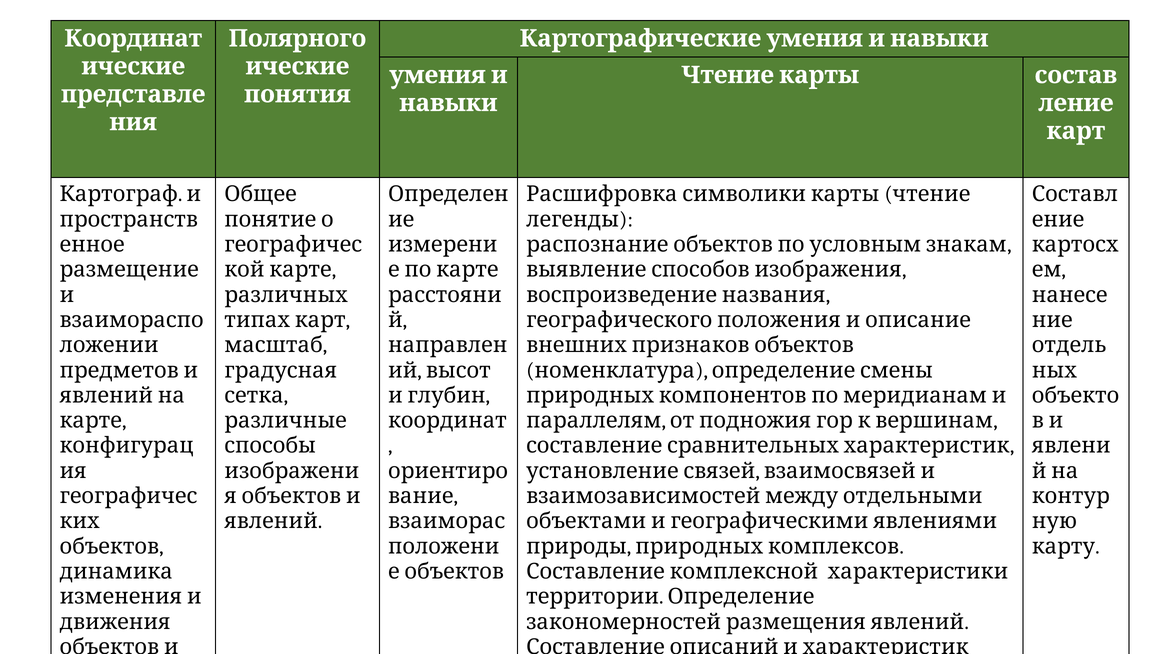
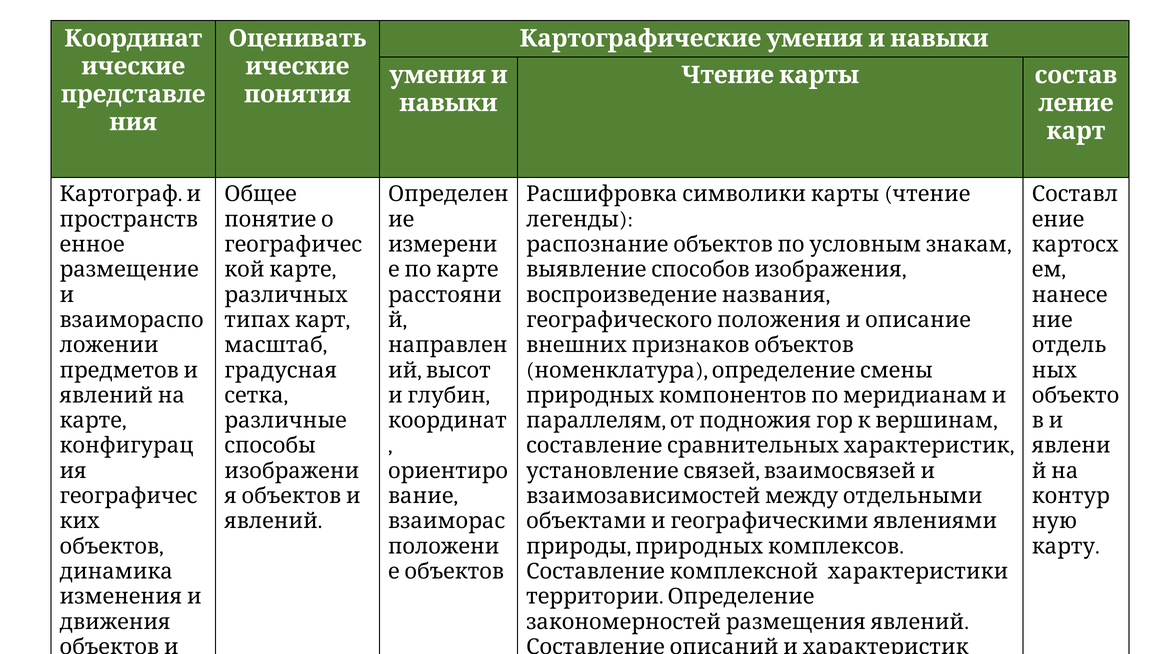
Полярного: Полярного -> Оценивать
